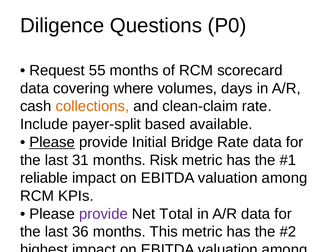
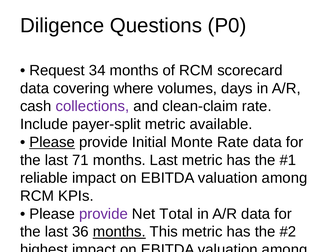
55: 55 -> 34
collections colour: orange -> purple
payer-split based: based -> metric
Bridge: Bridge -> Monte
31: 31 -> 71
months Risk: Risk -> Last
months at (119, 231) underline: none -> present
